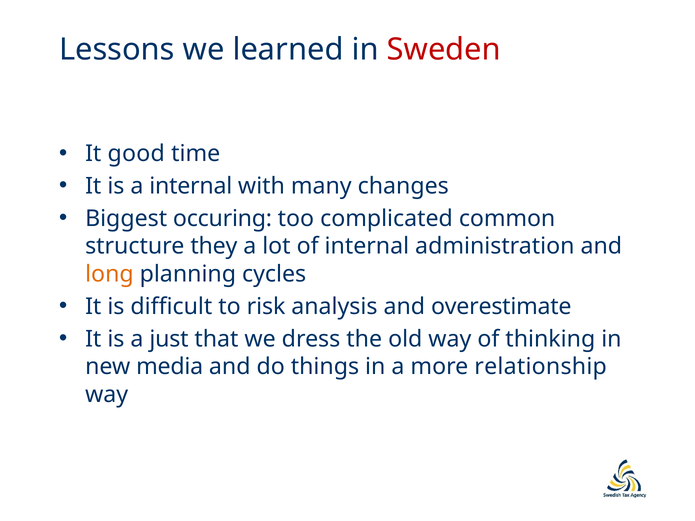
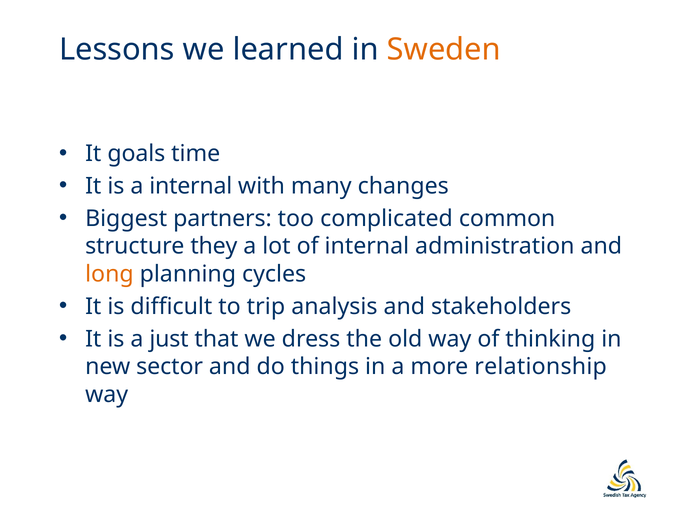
Sweden colour: red -> orange
good: good -> goals
occuring: occuring -> partners
risk: risk -> trip
overestimate: overestimate -> stakeholders
media: media -> sector
